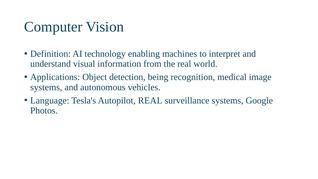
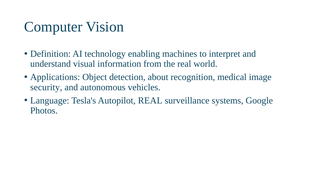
being: being -> about
systems at (46, 87): systems -> security
